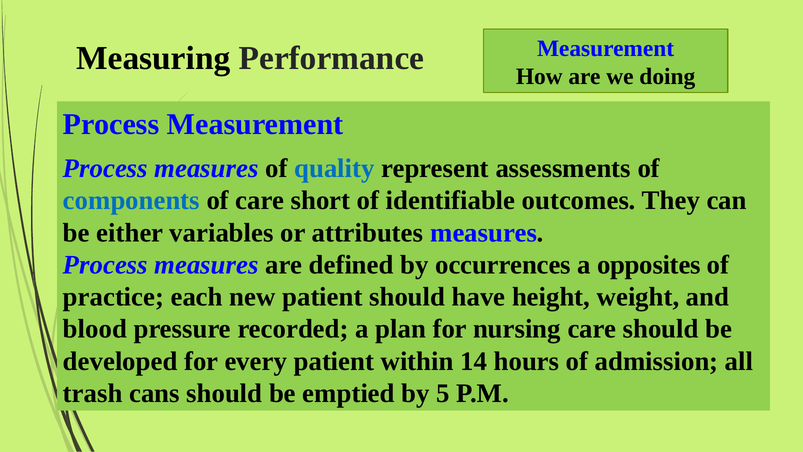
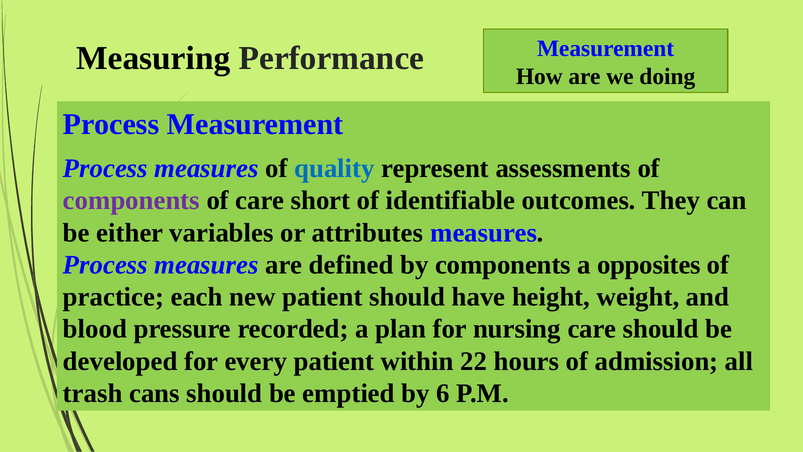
components at (131, 200) colour: blue -> purple
by occurrences: occurrences -> components
14: 14 -> 22
5: 5 -> 6
